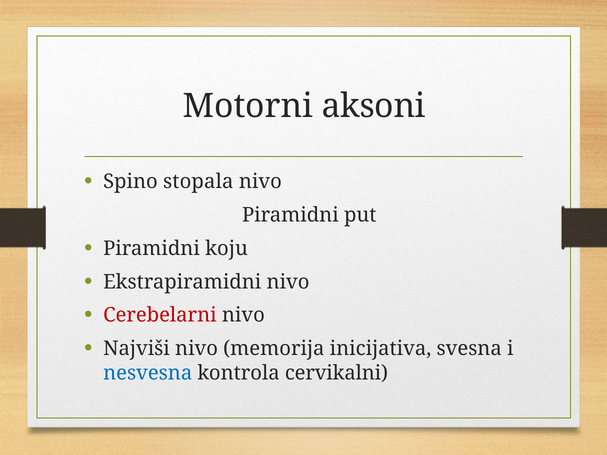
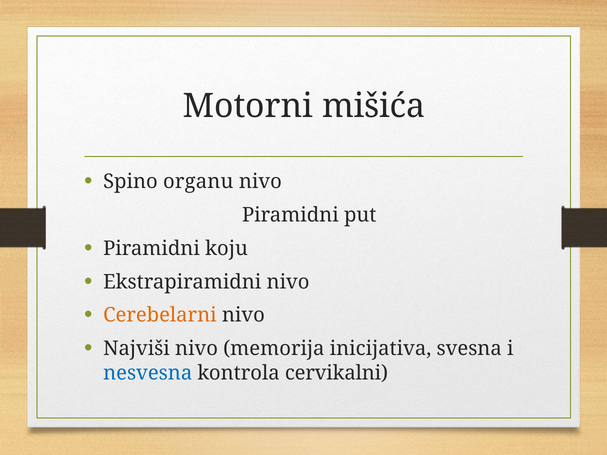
aksoni: aksoni -> mišića
stopala: stopala -> organu
Cerebelarni colour: red -> orange
